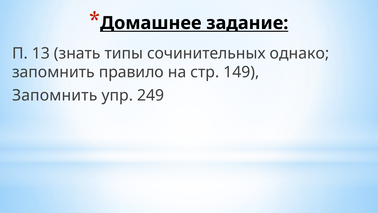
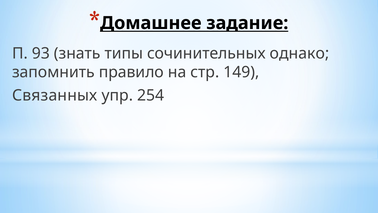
13: 13 -> 93
Запомнить at (55, 95): Запомнить -> Связанных
249: 249 -> 254
